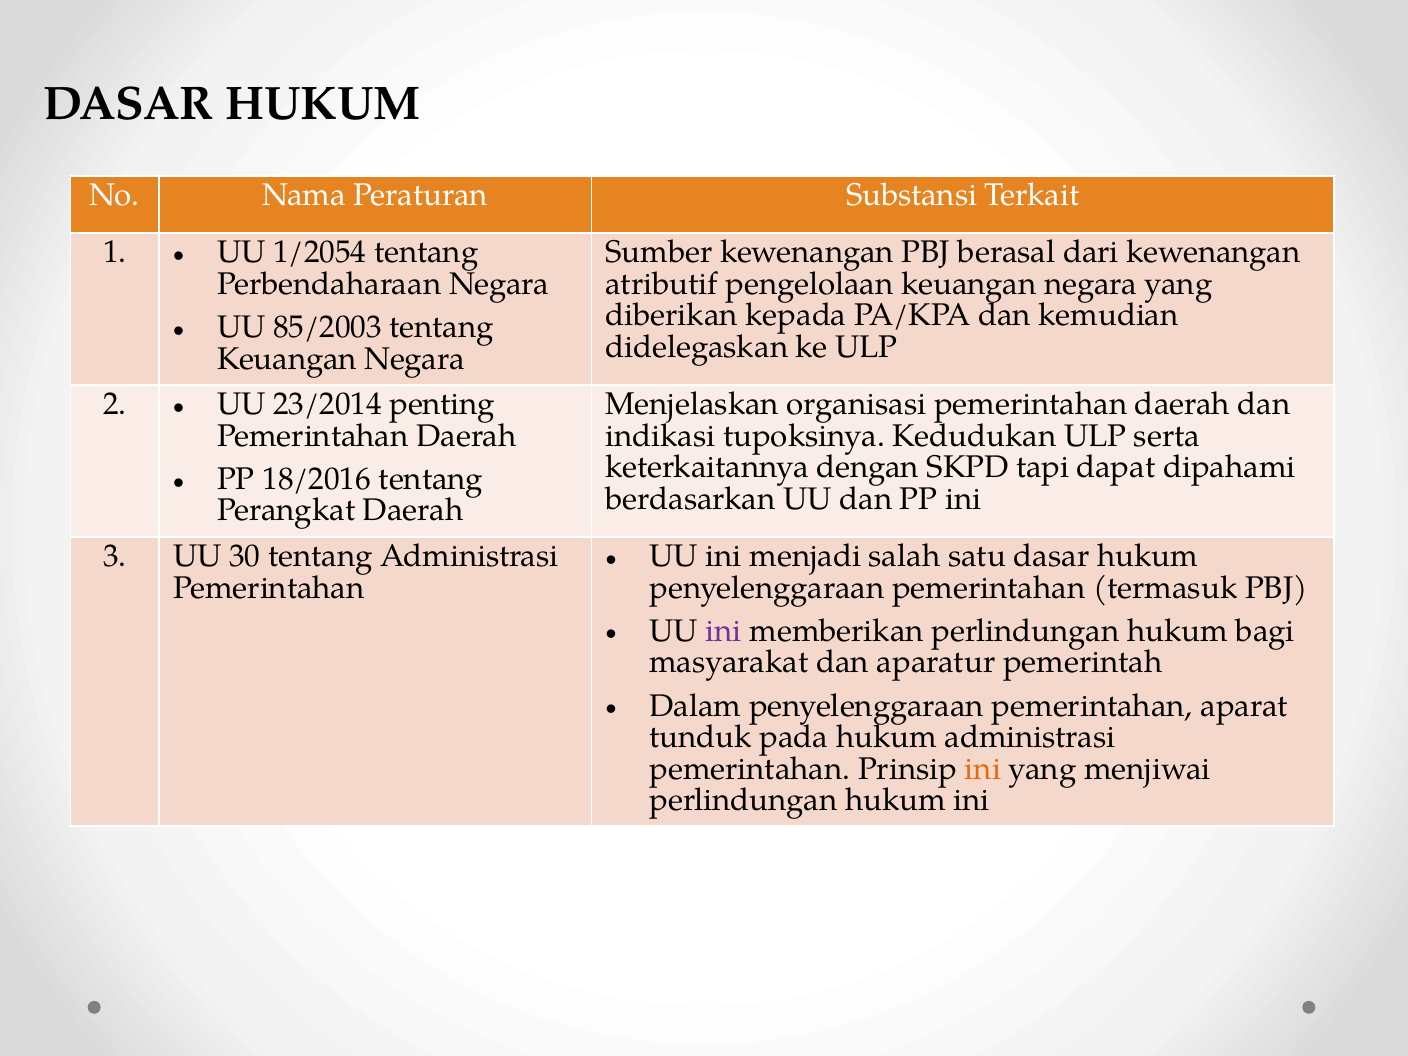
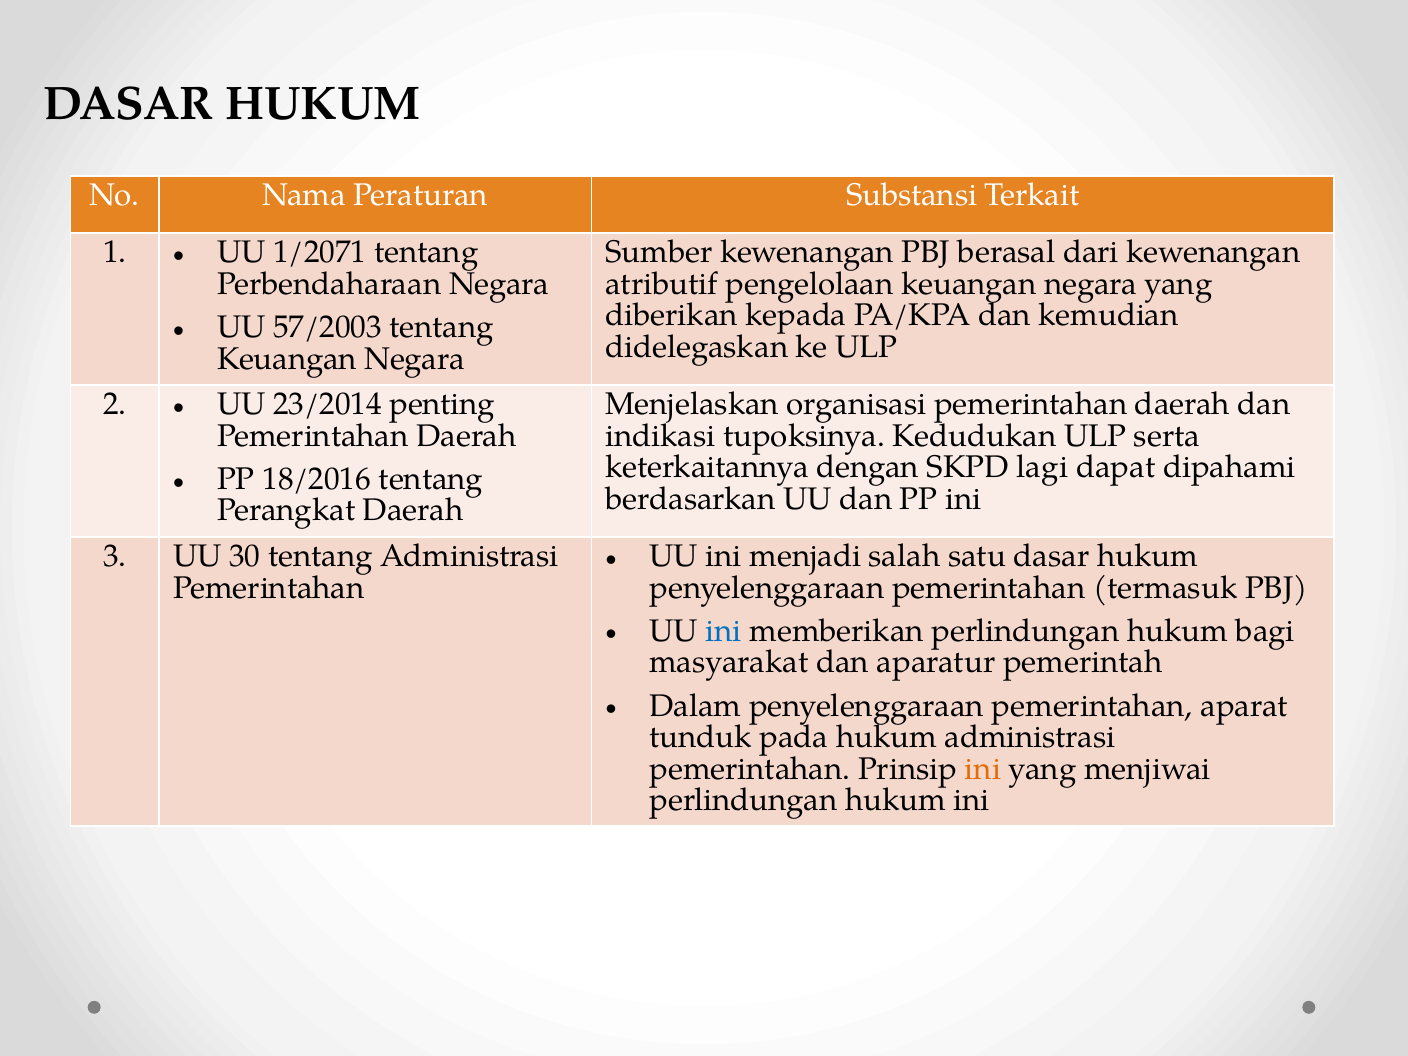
1/2054: 1/2054 -> 1/2071
85/2003: 85/2003 -> 57/2003
tapi: tapi -> lagi
ini at (724, 631) colour: purple -> blue
